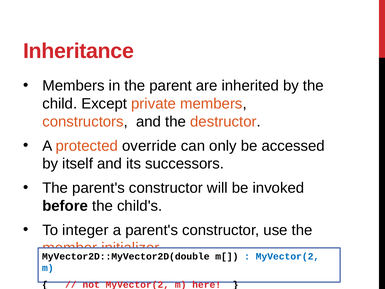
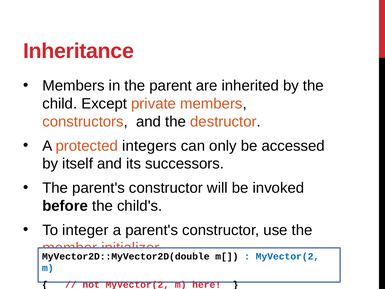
override: override -> integers
